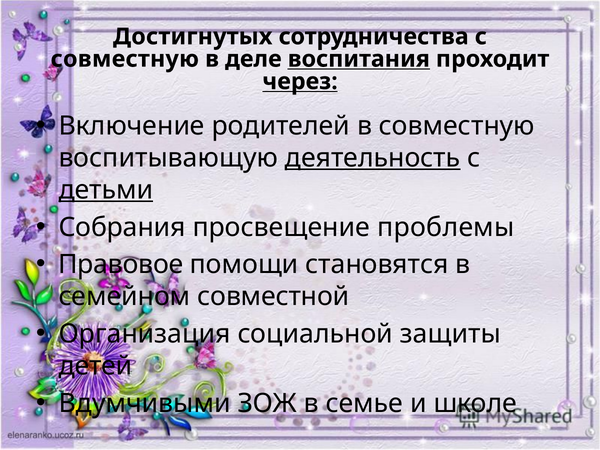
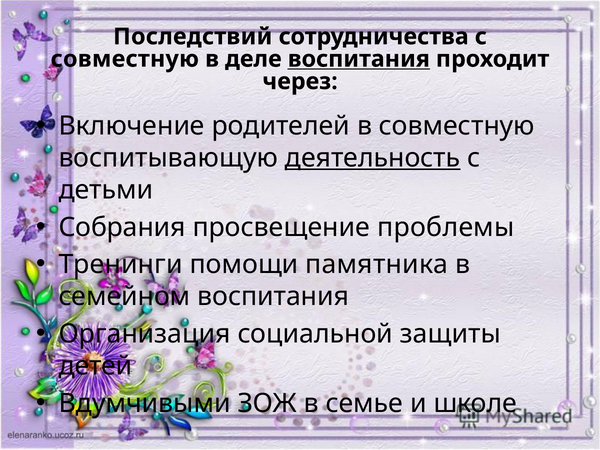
Достигнутых: Достигнутых -> Последствий
через underline: present -> none
детьми underline: present -> none
Правовое: Правовое -> Тренинги
становятся: становятся -> памятника
семейном совместной: совместной -> воспитания
